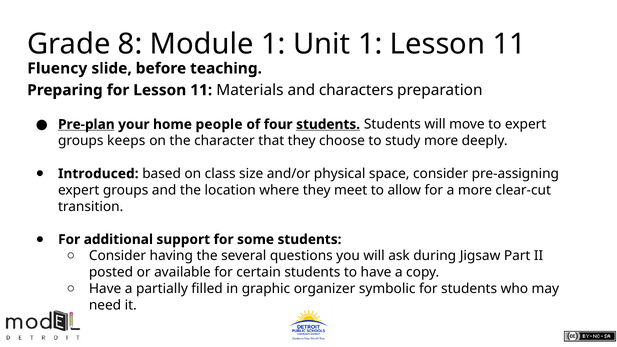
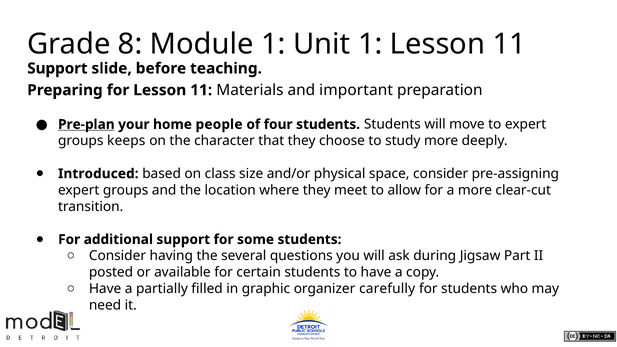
Fluency at (57, 68): Fluency -> Support
characters: characters -> important
students at (328, 124) underline: present -> none
symbolic: symbolic -> carefully
